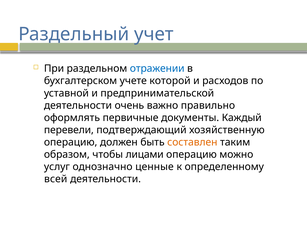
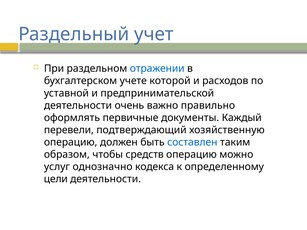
составлен colour: orange -> blue
лицами: лицами -> средств
ценные: ценные -> кодекса
всей: всей -> цели
